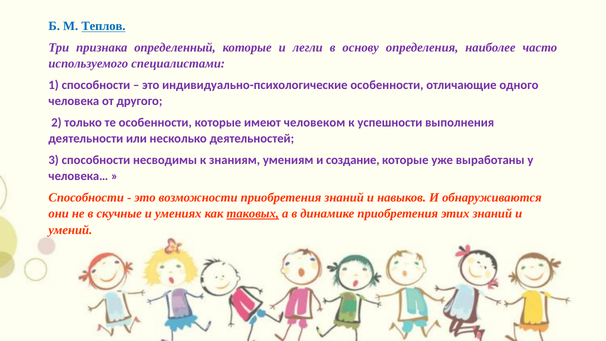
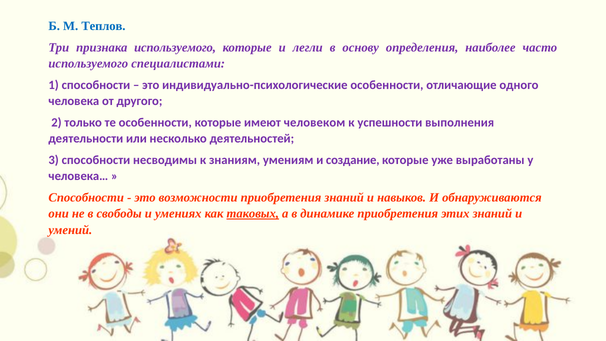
Теплов underline: present -> none
признака определенный: определенный -> используемого
скучные: скучные -> свободы
